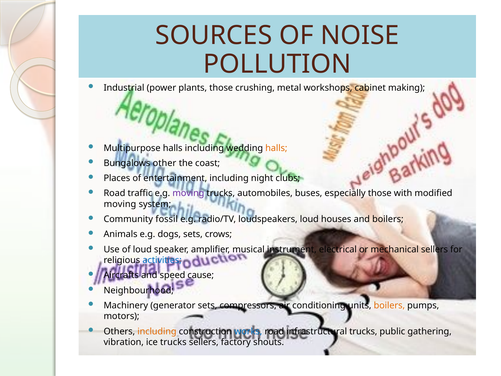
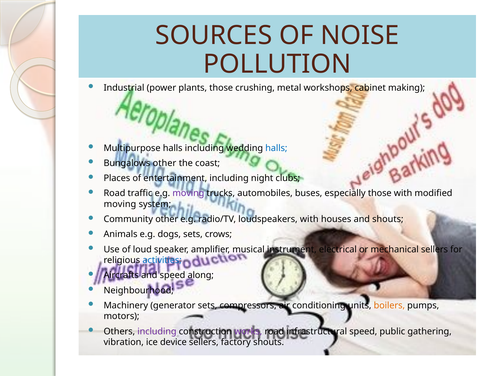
halls at (276, 148) colour: orange -> blue
Community fossil: fossil -> other
loudspeakers loud: loud -> with
and boilers: boilers -> shouts
cause: cause -> along
including at (157, 331) colour: orange -> purple
works colour: blue -> purple
infrastructural trucks: trucks -> speed
ice trucks: trucks -> device
